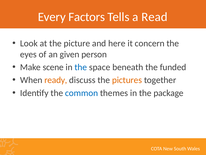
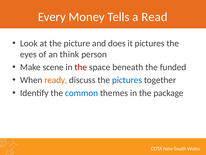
Factors: Factors -> Money
here: here -> does
it concern: concern -> pictures
given: given -> think
the at (81, 67) colour: blue -> red
pictures at (127, 80) colour: orange -> blue
